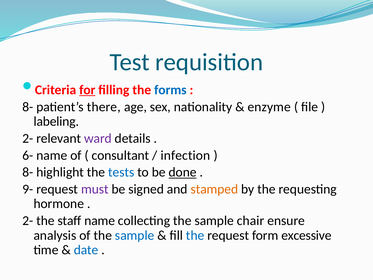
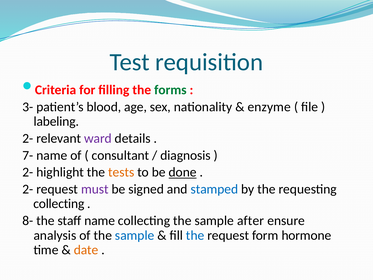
for underline: present -> none
forms colour: blue -> green
8- at (28, 107): 8- -> 3-
there: there -> blood
6-: 6- -> 7-
infection: infection -> diagnosis
8- at (28, 172): 8- -> 2-
tests colour: blue -> orange
9- at (28, 189): 9- -> 2-
stamped colour: orange -> blue
hormone at (59, 204): hormone -> collecting
2- at (28, 221): 2- -> 8-
chair: chair -> after
excessive: excessive -> hormone
date colour: blue -> orange
